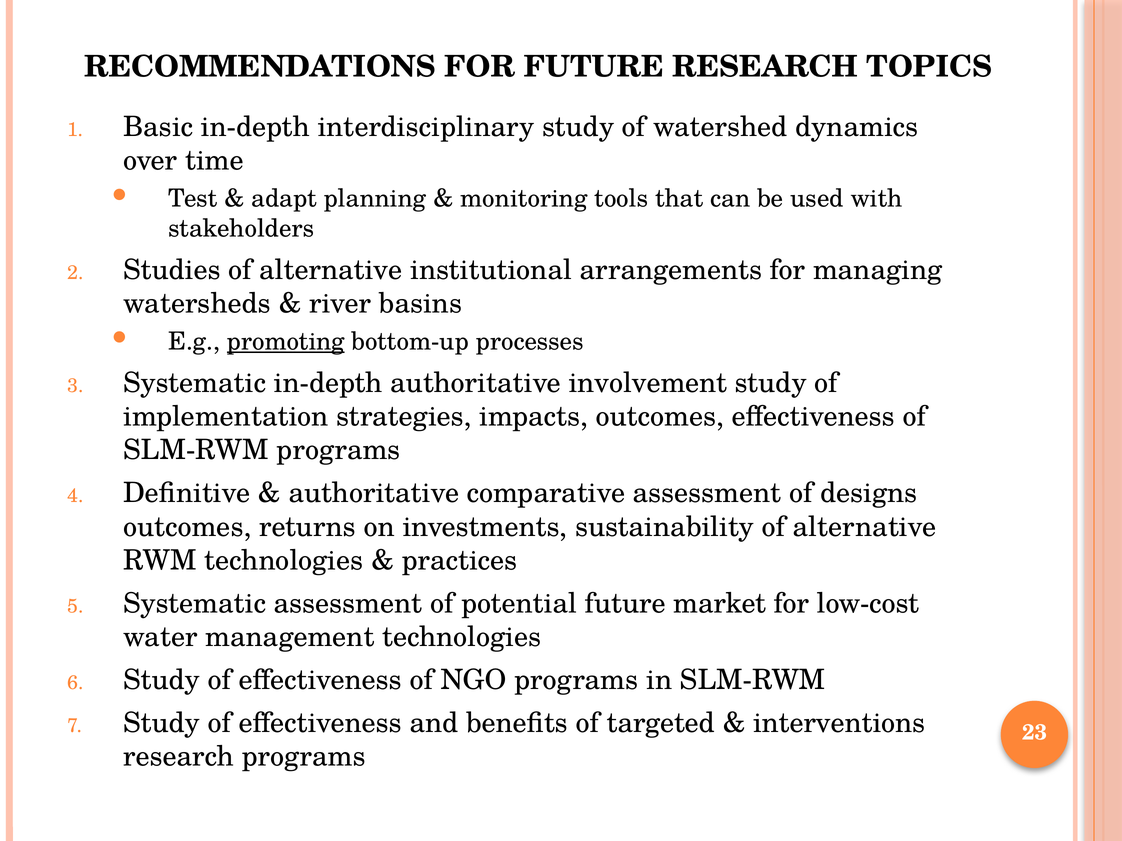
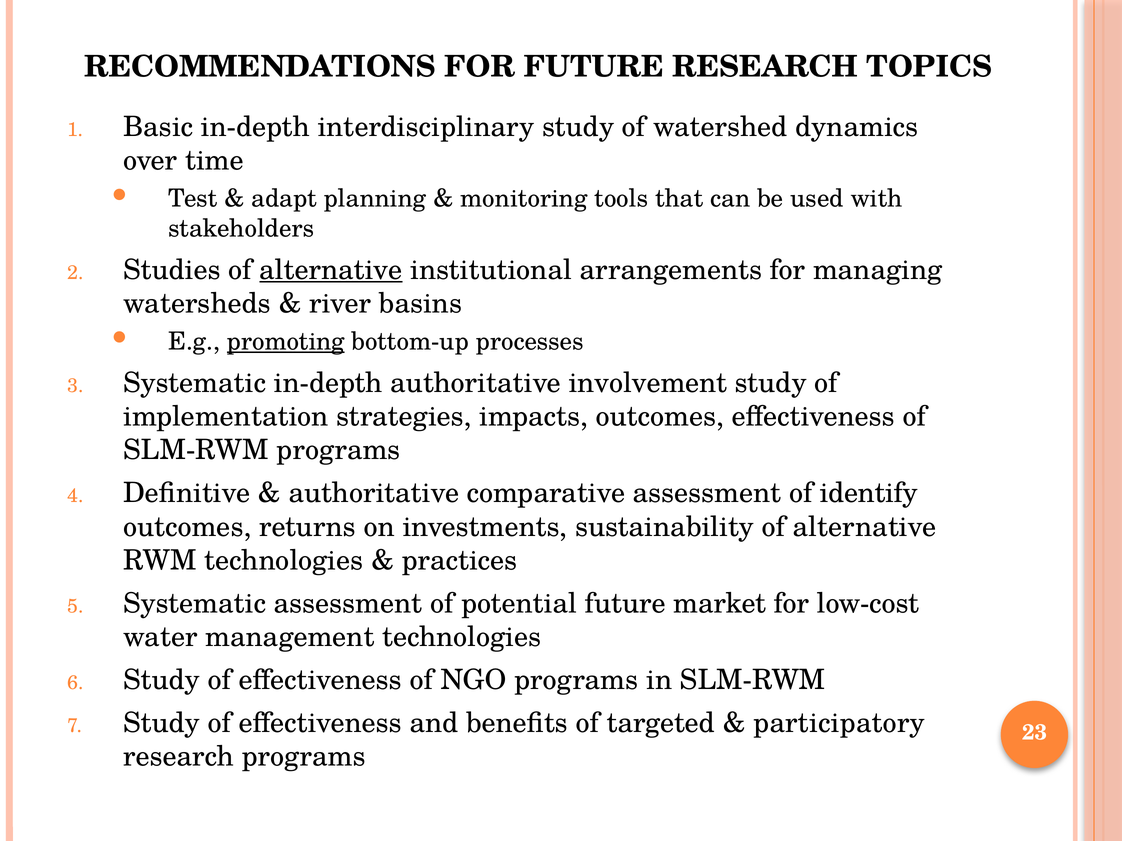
alternative at (331, 270) underline: none -> present
designs: designs -> identify
interventions: interventions -> participatory
